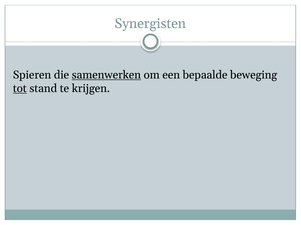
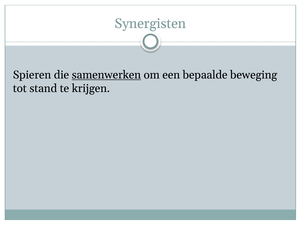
tot underline: present -> none
